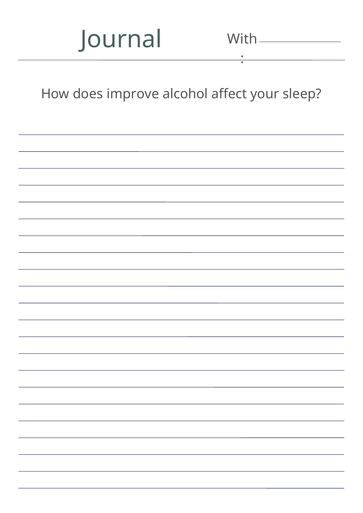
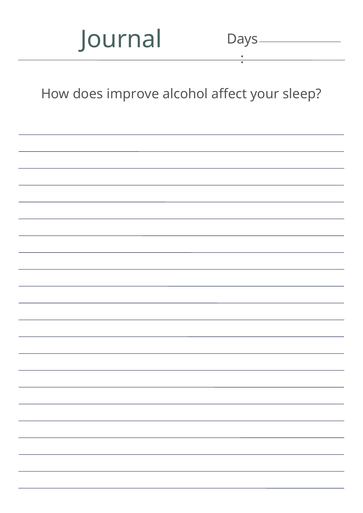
With: With -> Days
